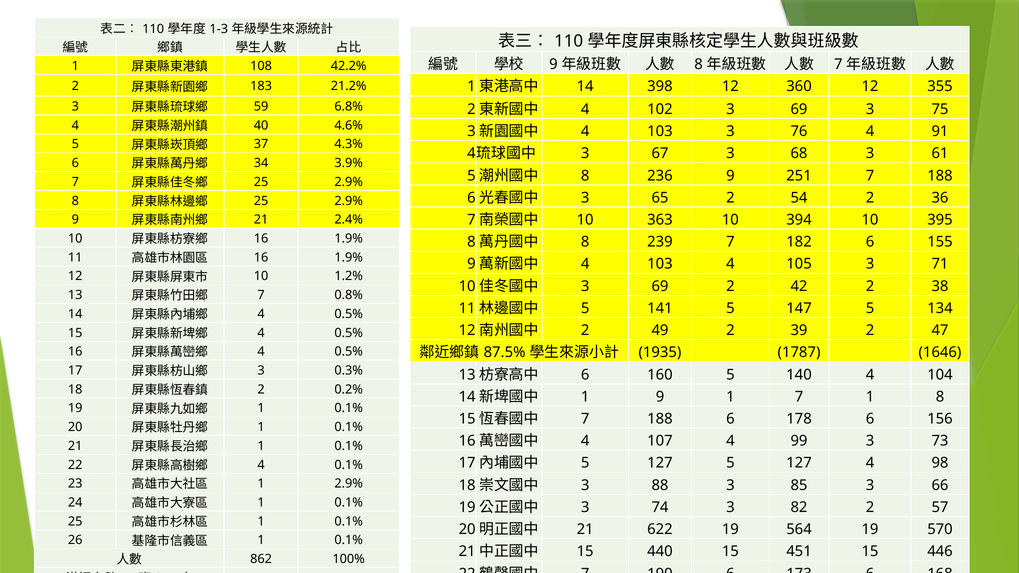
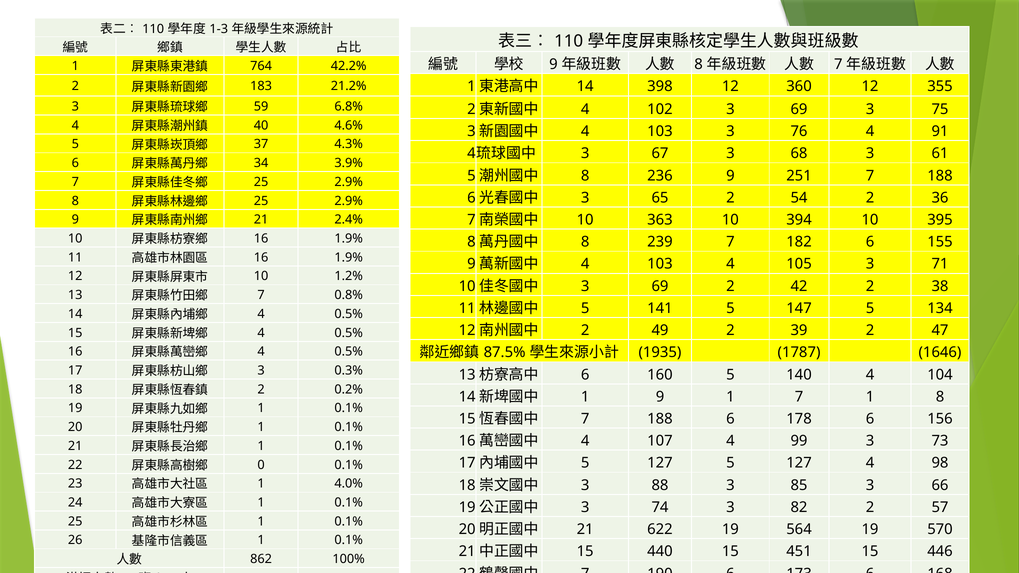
108: 108 -> 764
4 at (261, 465): 4 -> 0
1 2.9%: 2.9% -> 4.0%
